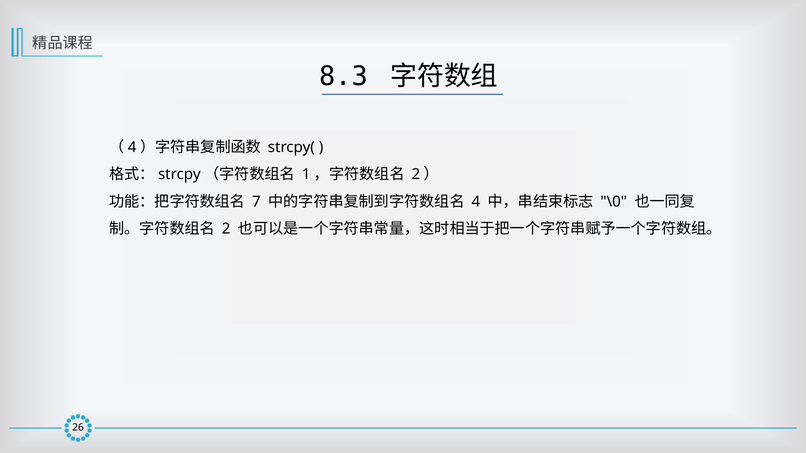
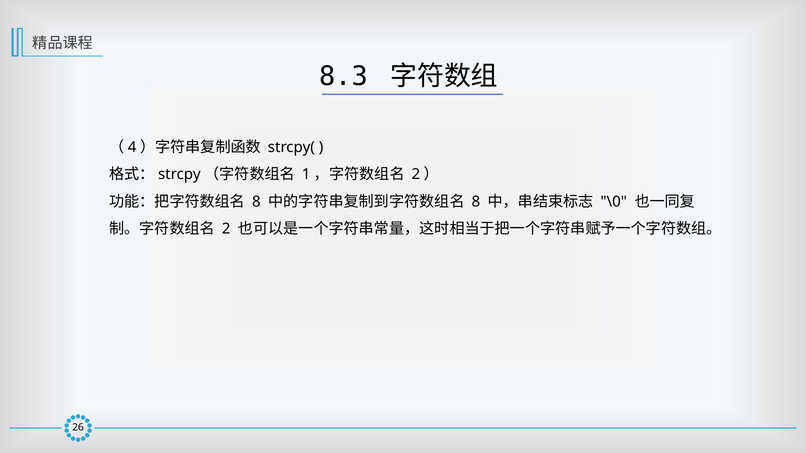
7 at (256, 202): 7 -> 8
4 at (476, 202): 4 -> 8
